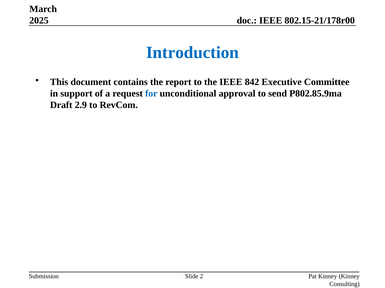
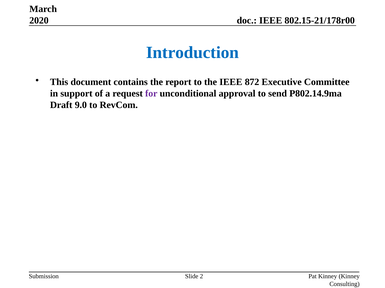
2025: 2025 -> 2020
842: 842 -> 872
for colour: blue -> purple
P802.85.9ma: P802.85.9ma -> P802.14.9ma
2.9: 2.9 -> 9.0
